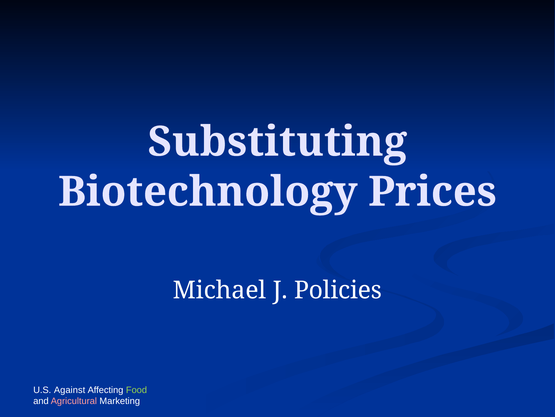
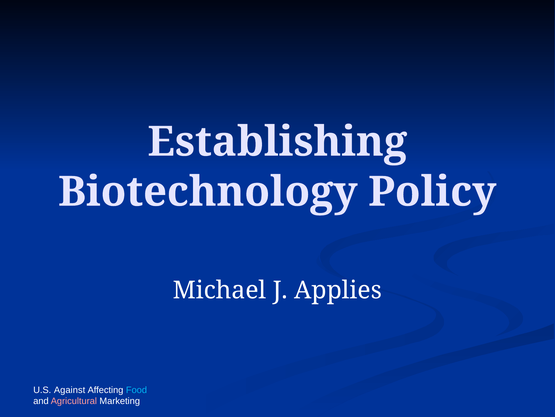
Substituting: Substituting -> Establishing
Prices: Prices -> Policy
Policies: Policies -> Applies
Food colour: light green -> light blue
